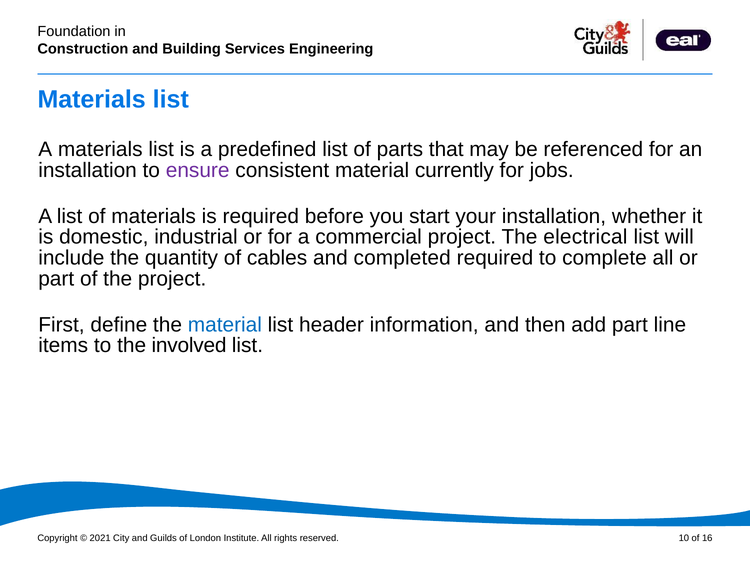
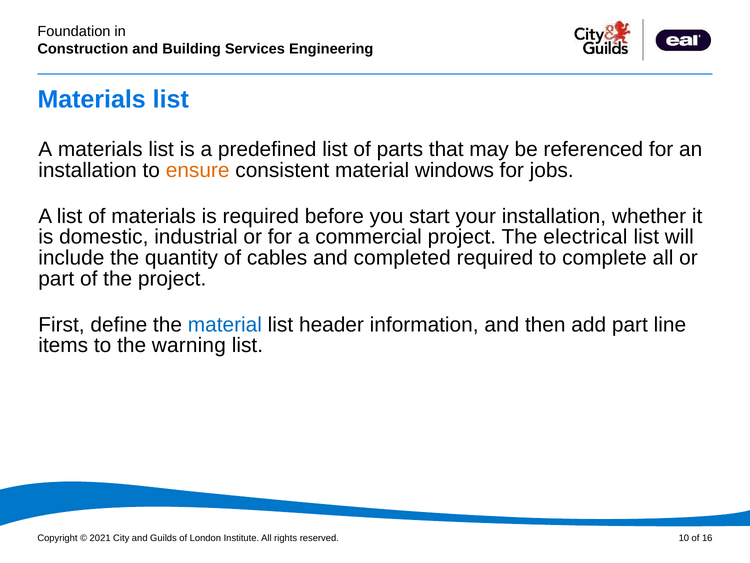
ensure colour: purple -> orange
currently: currently -> windows
involved: involved -> warning
